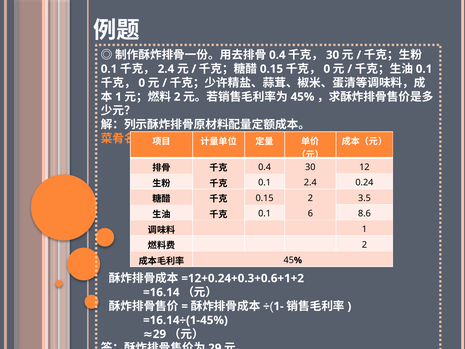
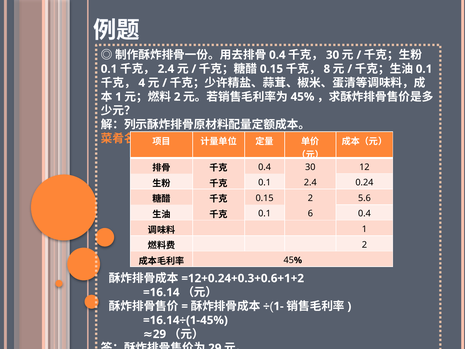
0 at (327, 69): 0 -> 8
0 at (142, 83): 0 -> 4
3.5: 3.5 -> 5.6
6 8.6: 8.6 -> 0.4
